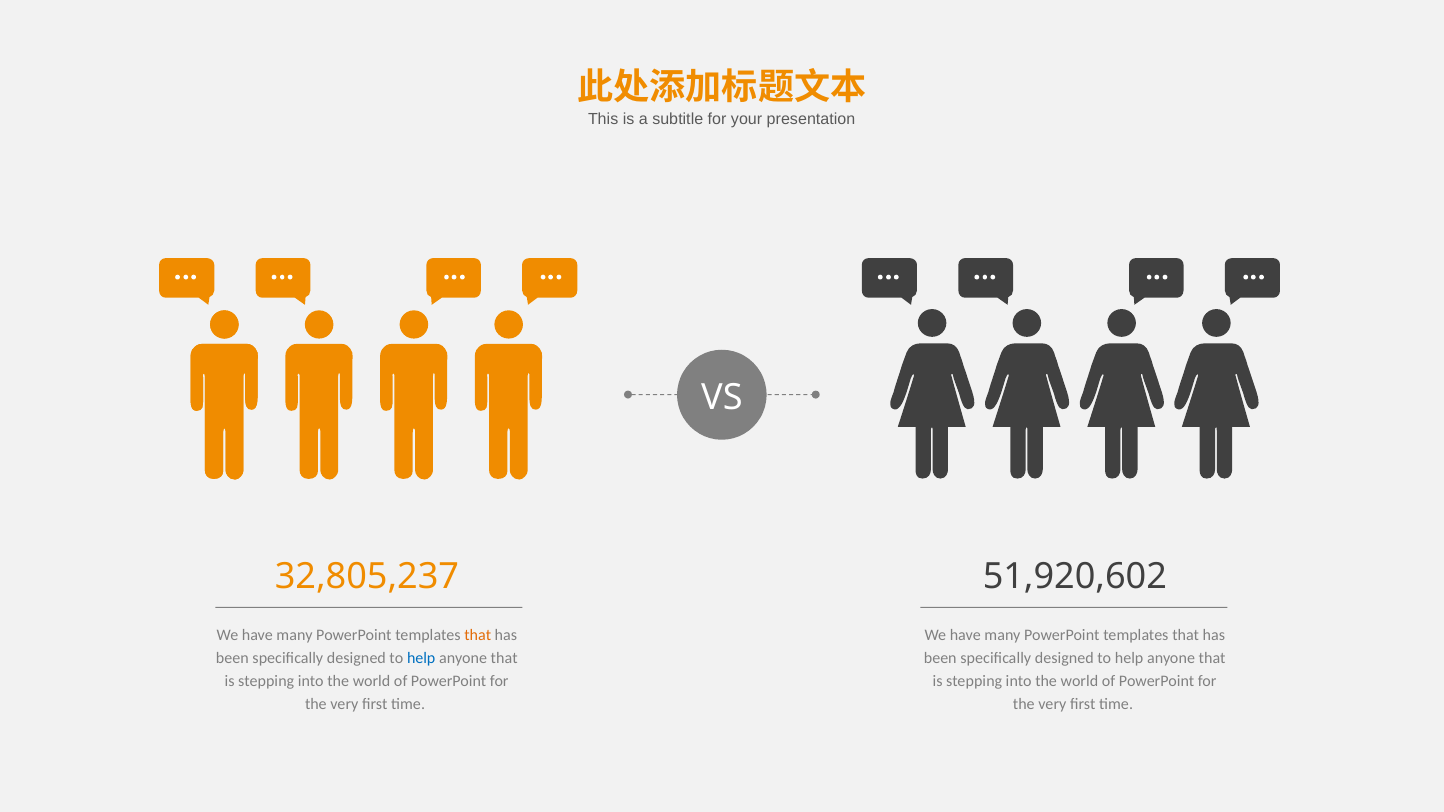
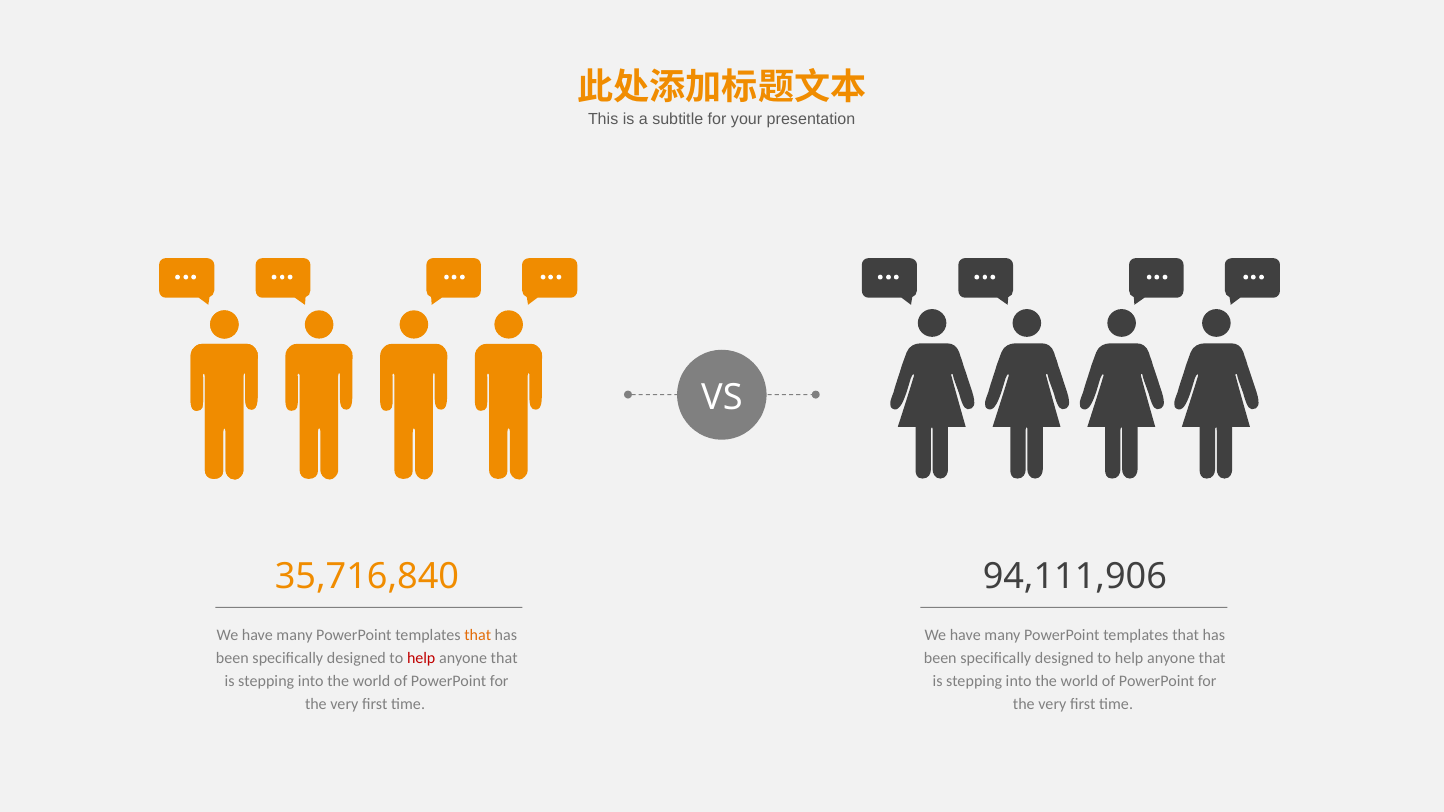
32,805,237: 32,805,237 -> 35,716,840
51,920,602: 51,920,602 -> 94,111,906
help at (421, 658) colour: blue -> red
